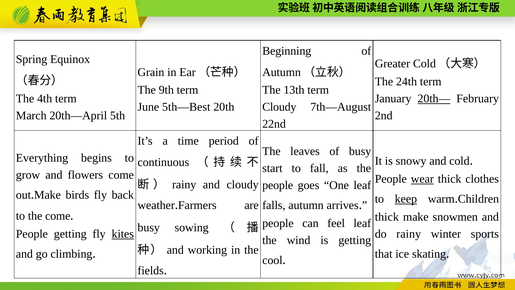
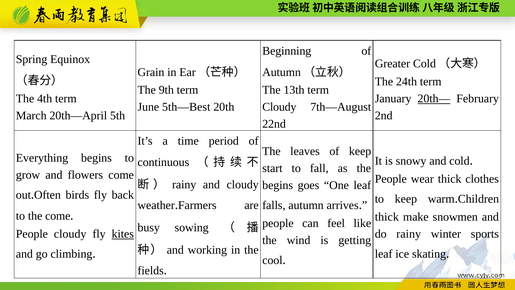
of busy: busy -> keep
wear underline: present -> none
people at (278, 185): people -> begins
Make at (47, 195): Make -> Often
keep at (406, 199) underline: present -> none
feel leaf: leaf -> like
People getting: getting -> cloudy
that at (384, 254): that -> leaf
